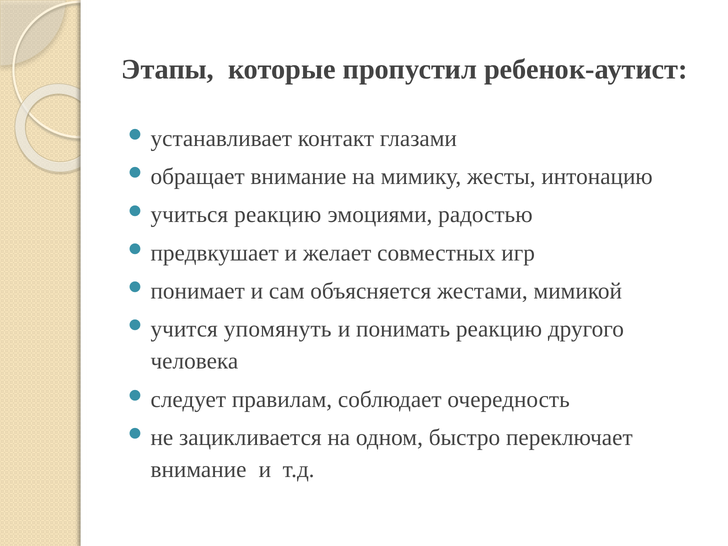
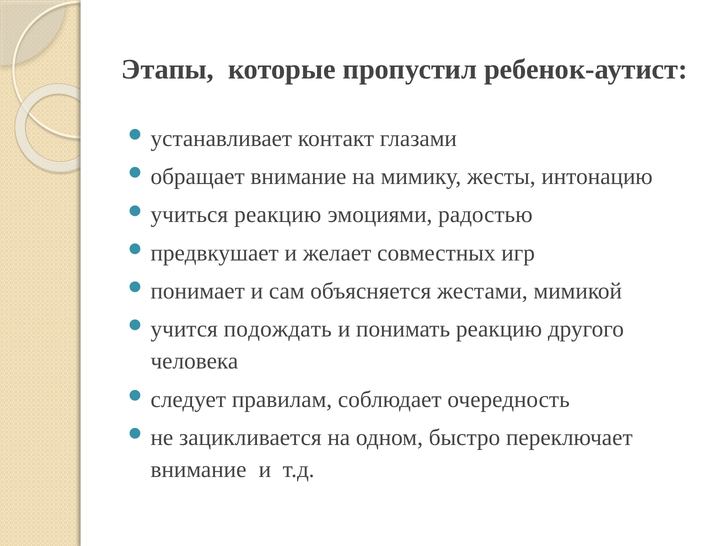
упомянуть: упомянуть -> подождать
